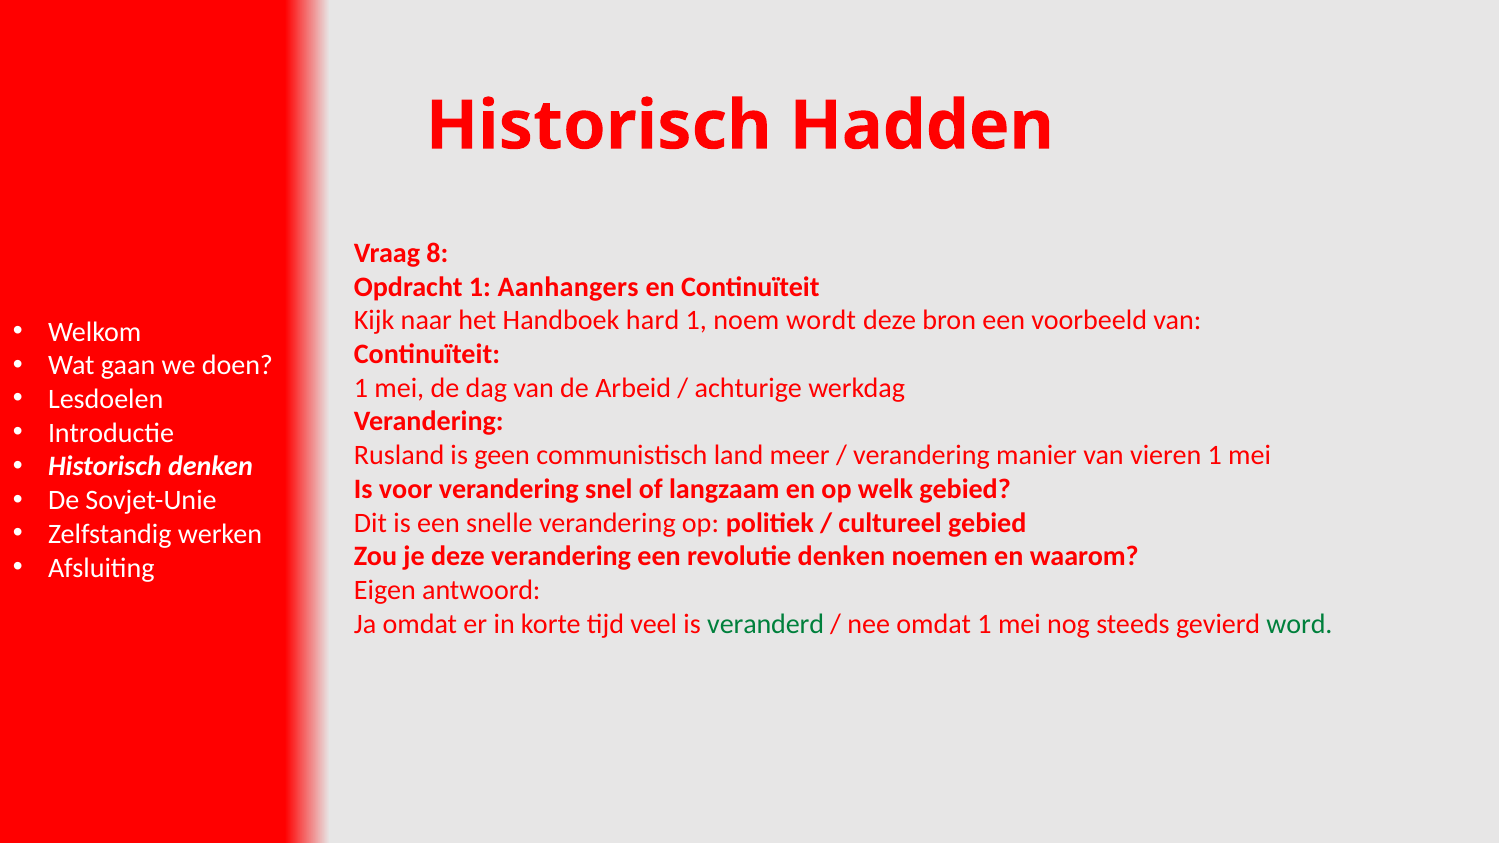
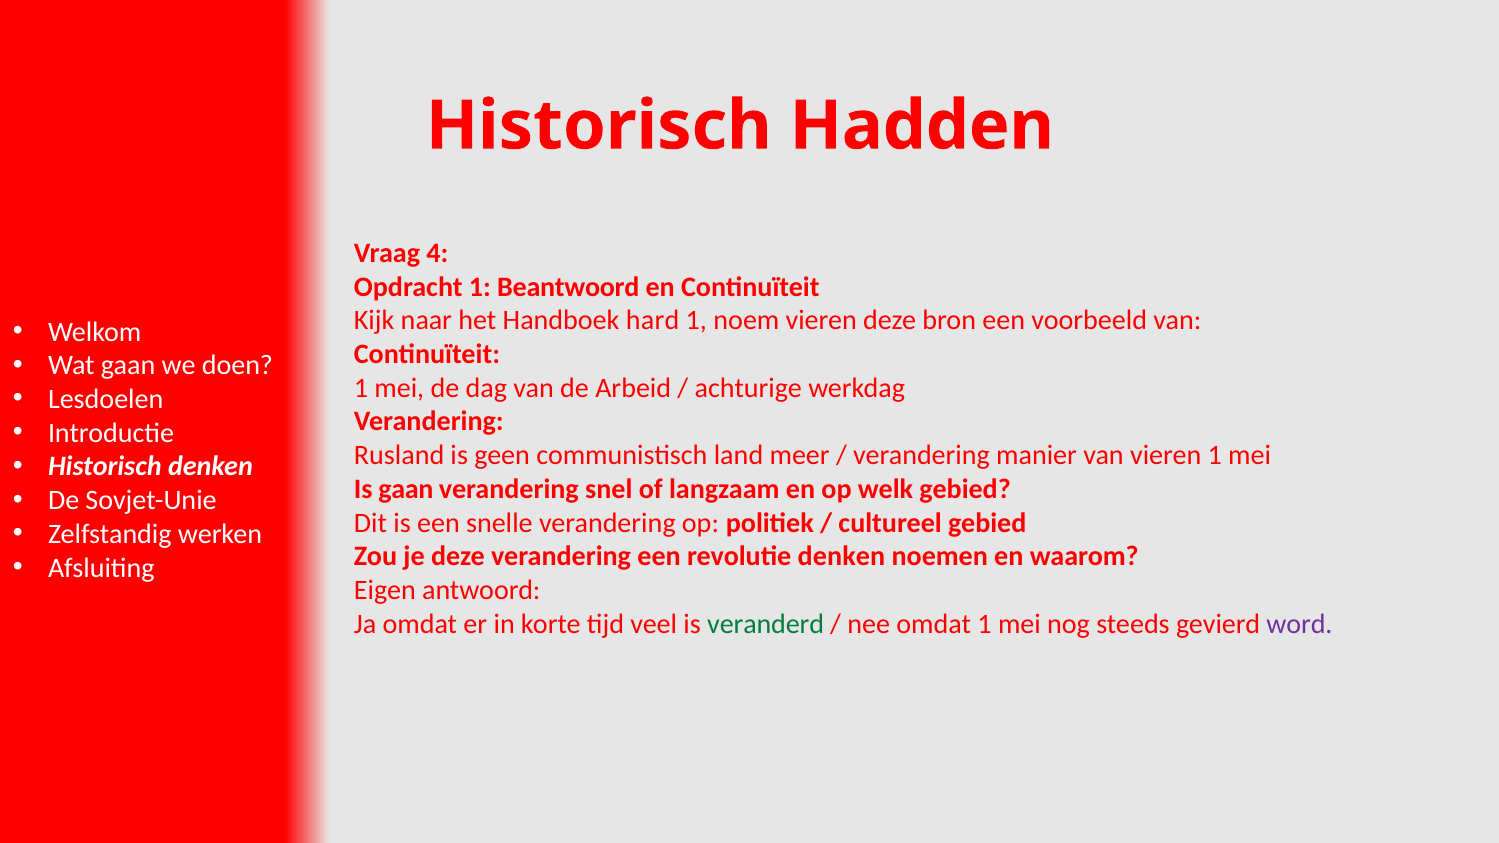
8: 8 -> 4
Aanhangers: Aanhangers -> Beantwoord
noem wordt: wordt -> vieren
Is voor: voor -> gaan
word colour: green -> purple
